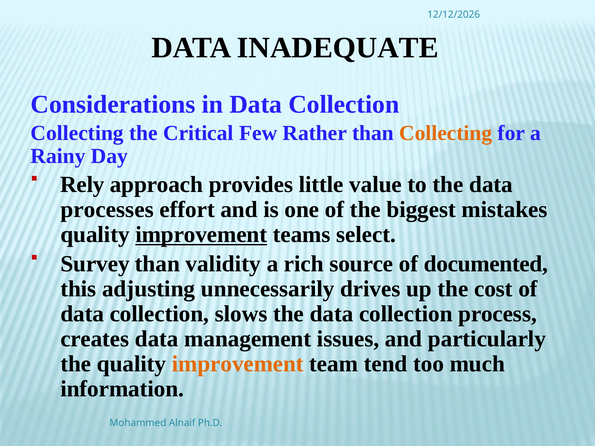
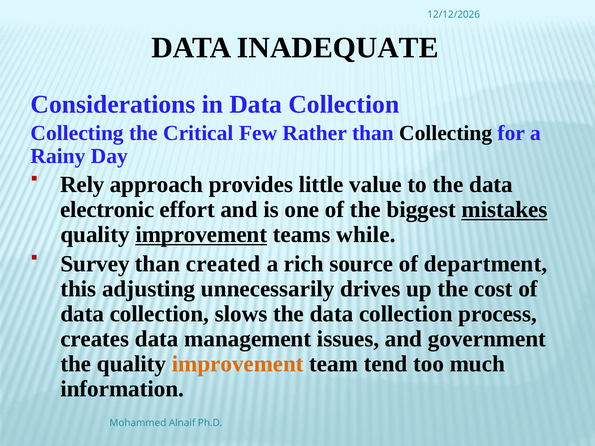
Collecting at (446, 133) colour: orange -> black
processes: processes -> electronic
mistakes underline: none -> present
select: select -> while
validity: validity -> created
documented: documented -> department
particularly: particularly -> government
